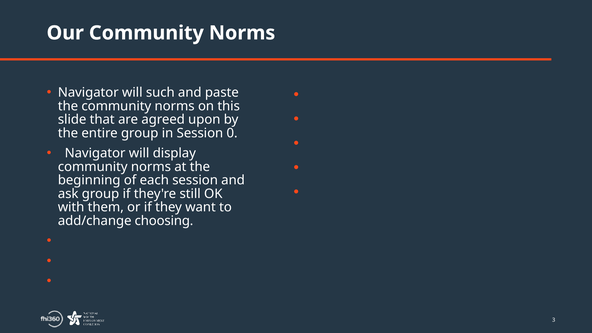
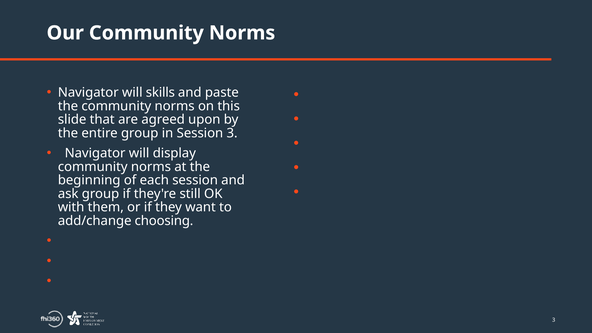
such: such -> skills
Session 0: 0 -> 3
